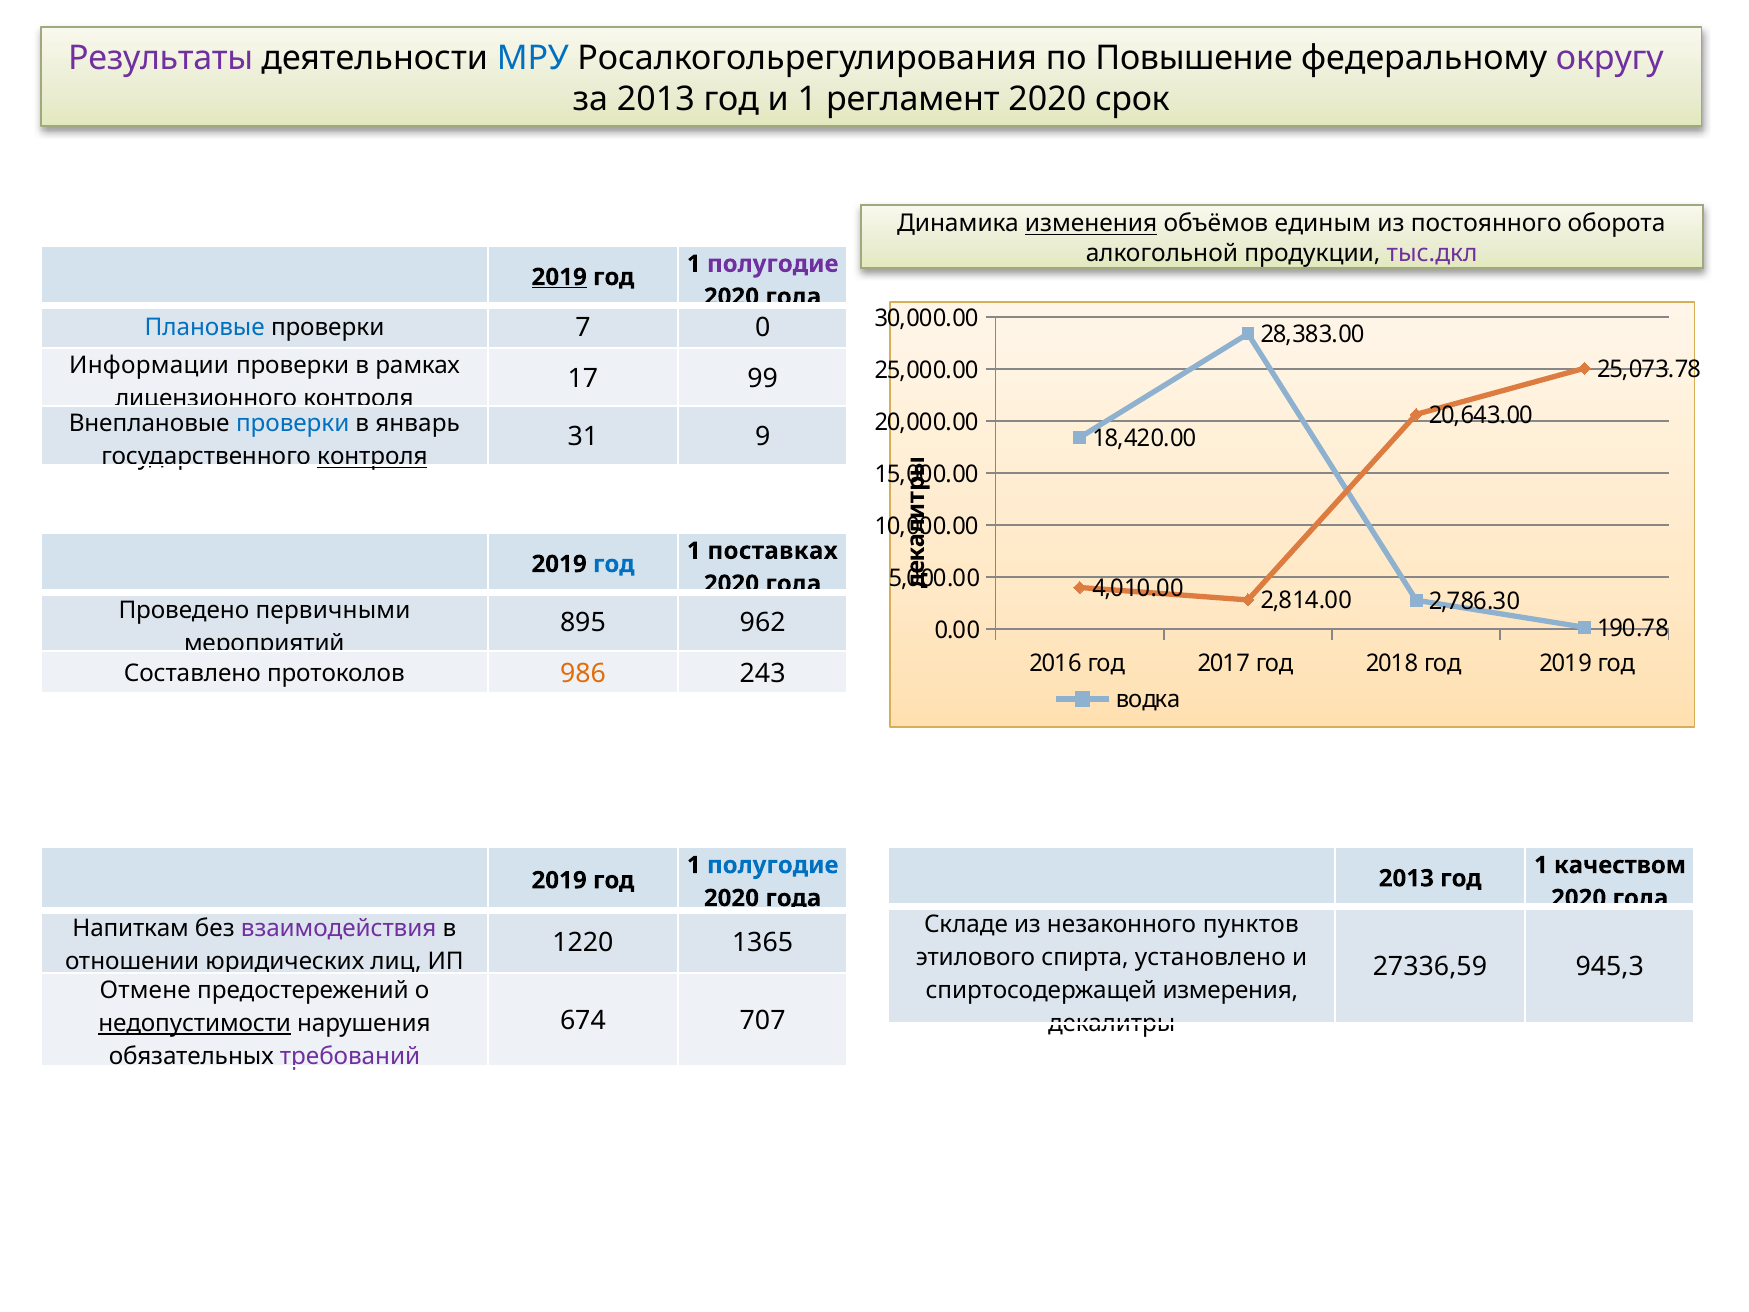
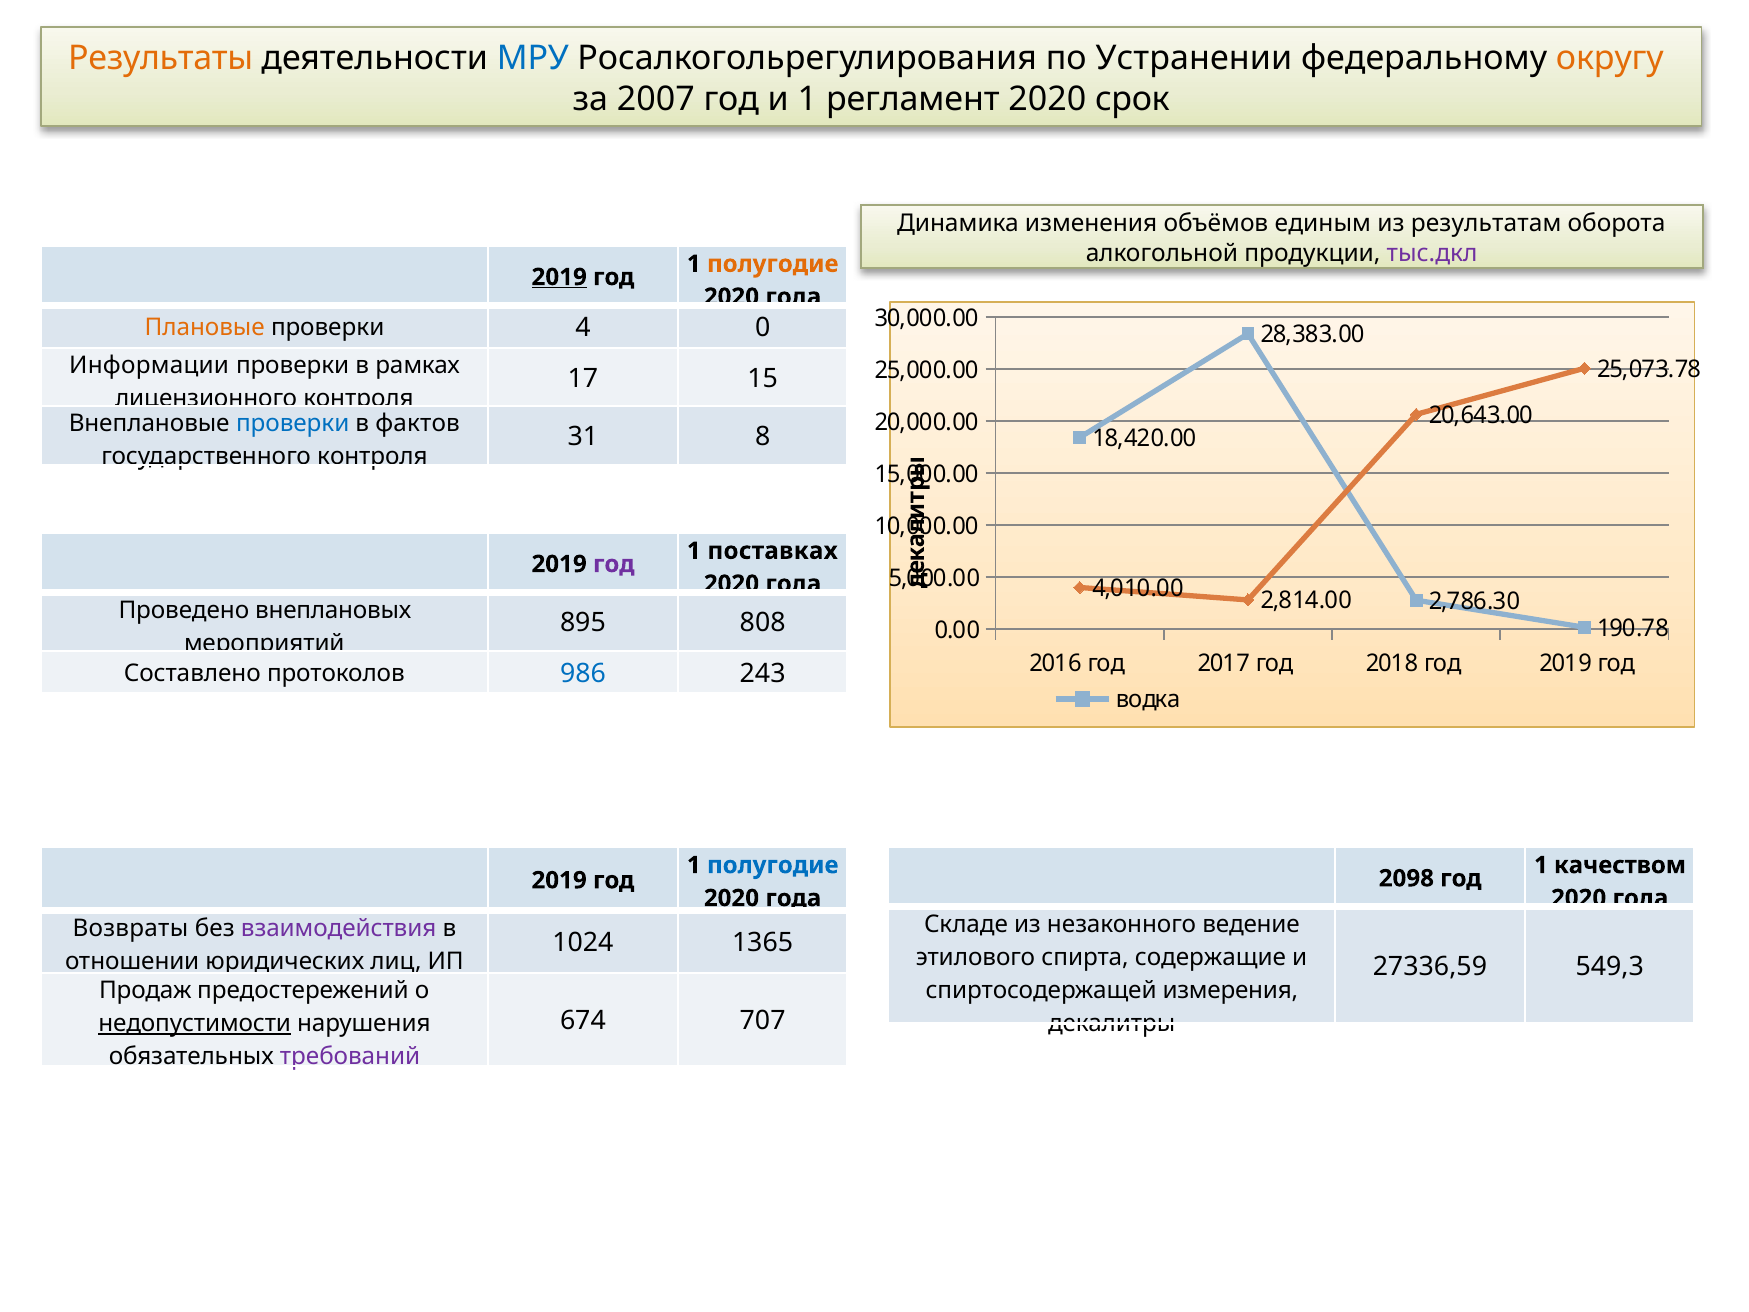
Результаты colour: purple -> orange
Повышение: Повышение -> Устранении
округу colour: purple -> orange
за 2013: 2013 -> 2007
изменения underline: present -> none
постоянного: постоянного -> результатам
полугодие at (773, 264) colour: purple -> orange
Плановые colour: blue -> orange
7: 7 -> 4
99: 99 -> 15
январь: январь -> фактов
9: 9 -> 8
контроля at (372, 457) underline: present -> none
год at (614, 564) colour: blue -> purple
первичными: первичными -> внеплановых
962: 962 -> 808
986 colour: orange -> blue
2013 at (1406, 878): 2013 -> 2098
пунктов: пунктов -> ведение
Напиткам: Напиткам -> Возвраты
1220: 1220 -> 1024
установлено: установлено -> содержащие
945,3: 945,3 -> 549,3
Отмене: Отмене -> Продаж
